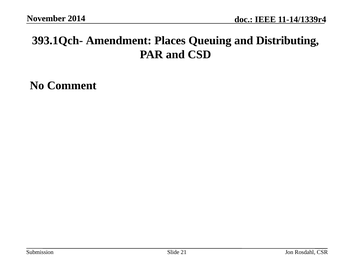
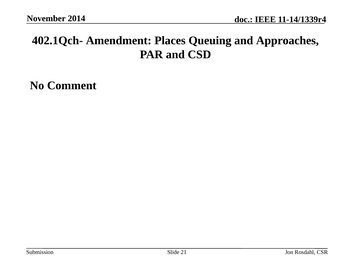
393.1Qch-: 393.1Qch- -> 402.1Qch-
Distributing: Distributing -> Approaches
